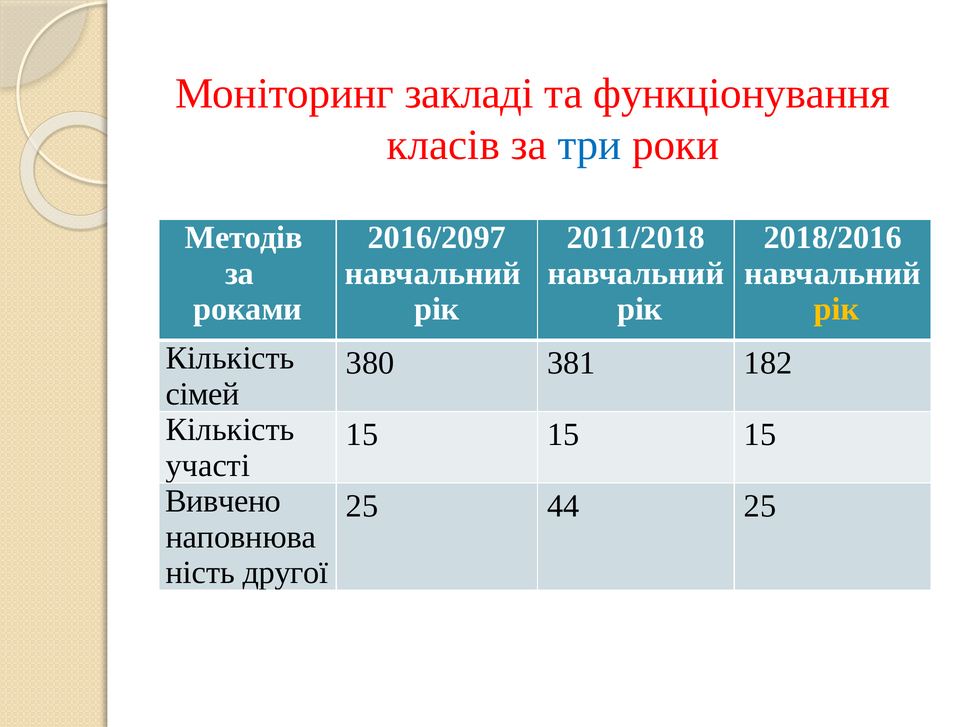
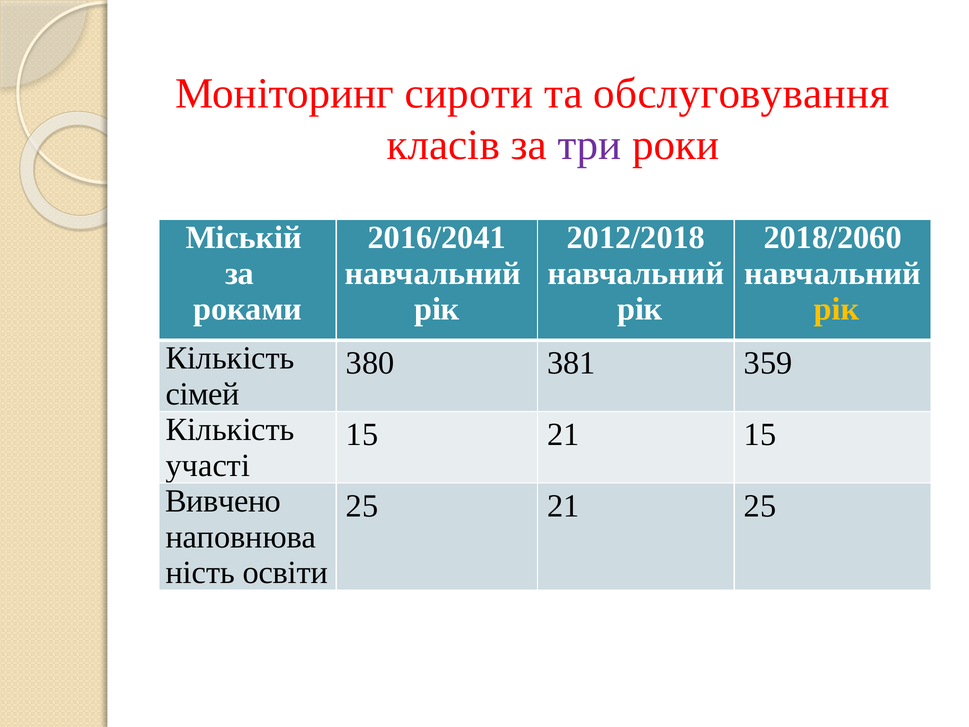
закладі: закладі -> сироти
функціонування: функціонування -> обслуговування
три colour: blue -> purple
Методів: Методів -> Міській
2016/2097: 2016/2097 -> 2016/2041
2011/2018: 2011/2018 -> 2012/2018
2018/2016: 2018/2016 -> 2018/2060
182: 182 -> 359
15 at (563, 434): 15 -> 21
25 44: 44 -> 21
другої: другої -> освіти
